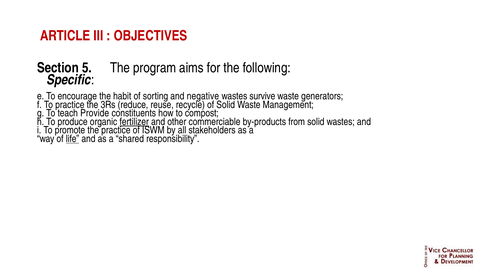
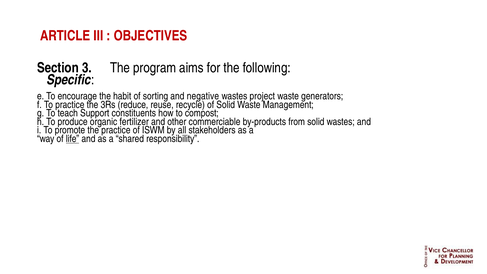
5: 5 -> 3
survive: survive -> project
Provide: Provide -> Support
fertilizer underline: present -> none
